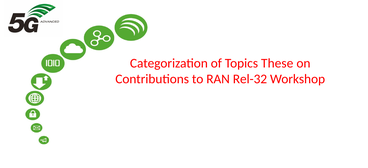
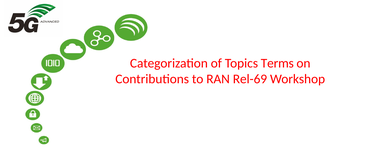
These: These -> Terms
Rel-32: Rel-32 -> Rel-69
